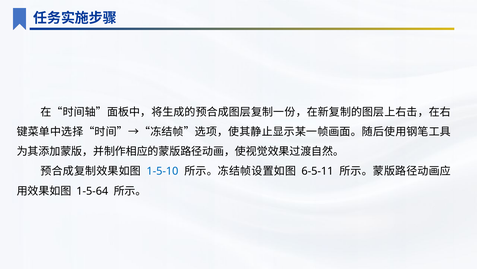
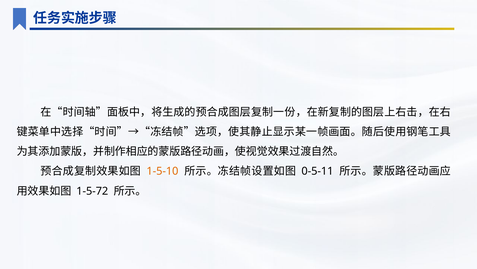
1-5-10 colour: blue -> orange
6-5-11: 6-5-11 -> 0-5-11
1-5-64: 1-5-64 -> 1-5-72
